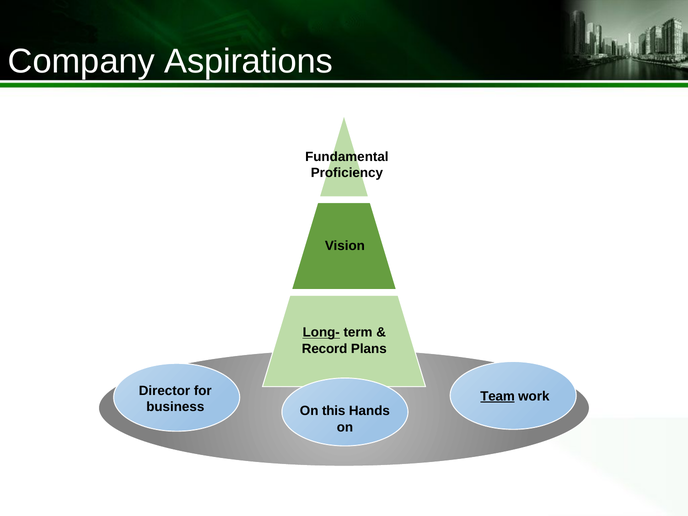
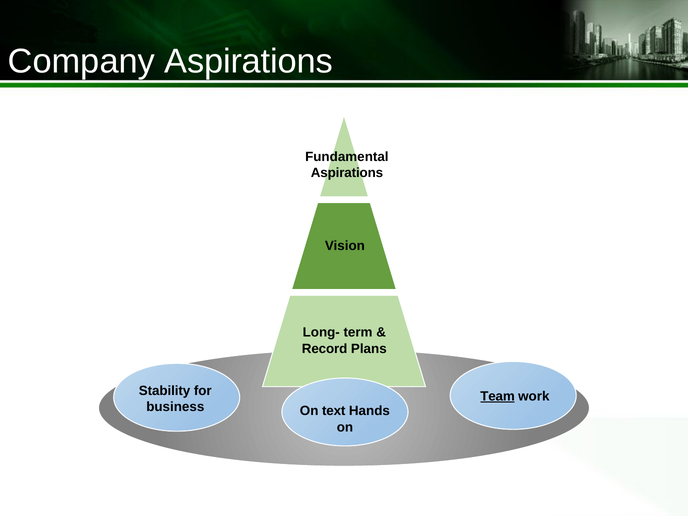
Proficiency at (347, 173): Proficiency -> Aspirations
Long- underline: present -> none
Director: Director -> Stability
this: this -> text
